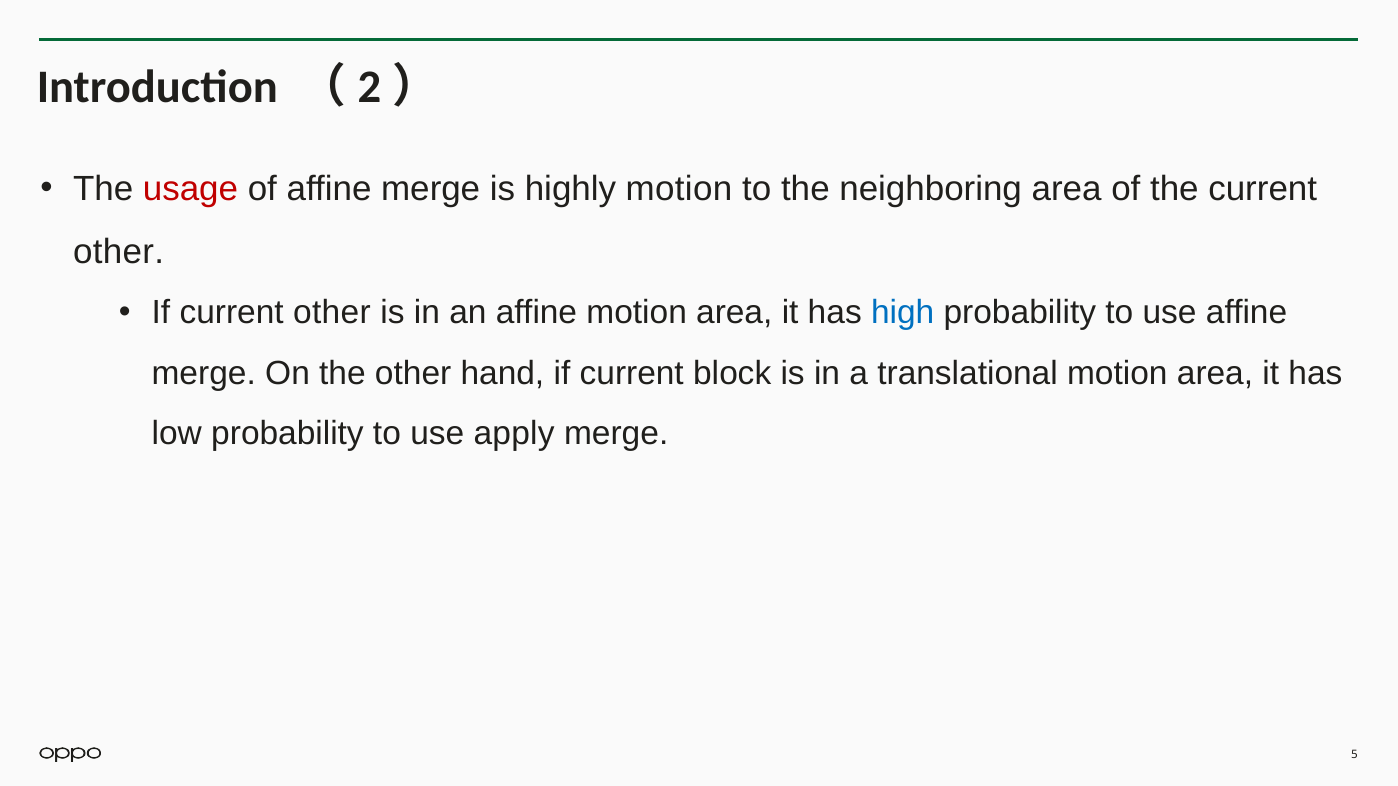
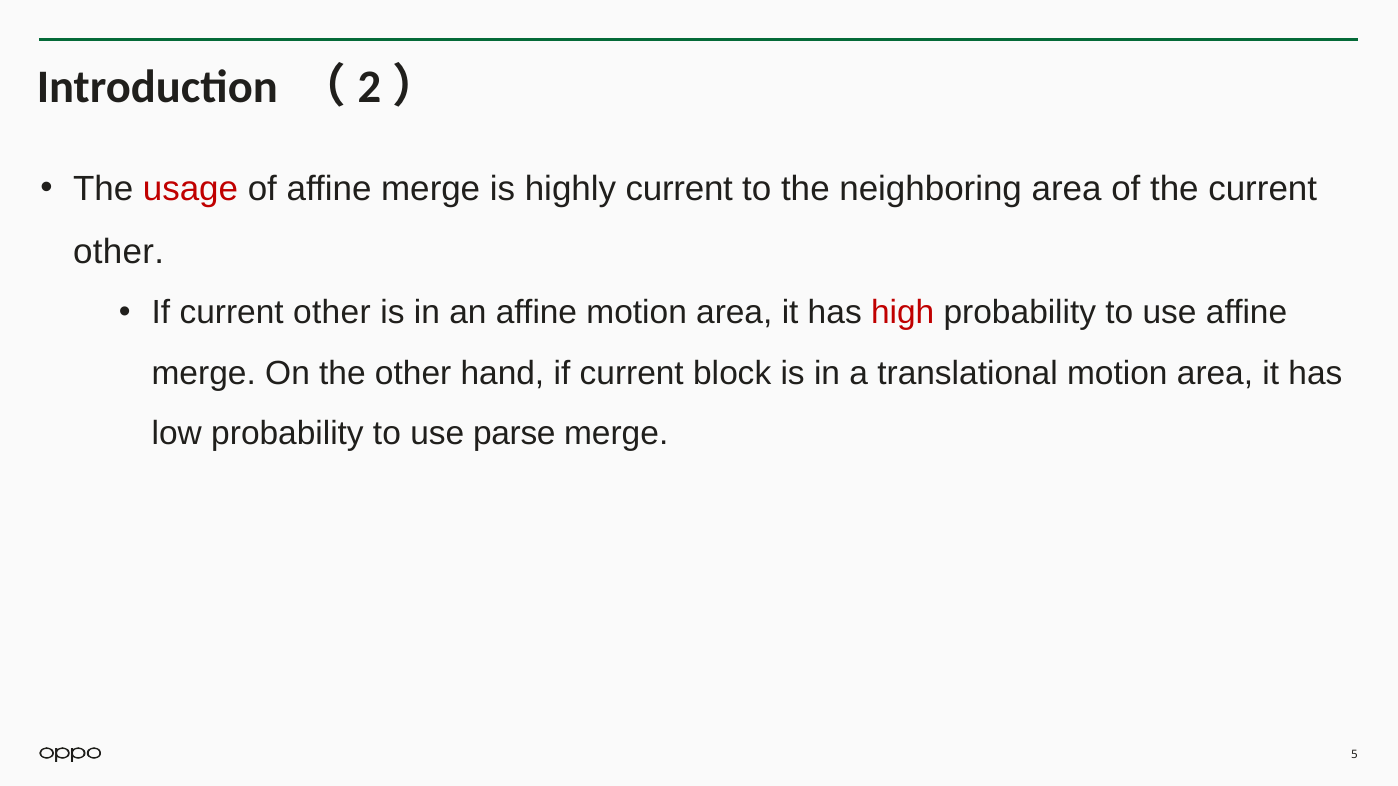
highly motion: motion -> current
high colour: blue -> red
apply: apply -> parse
